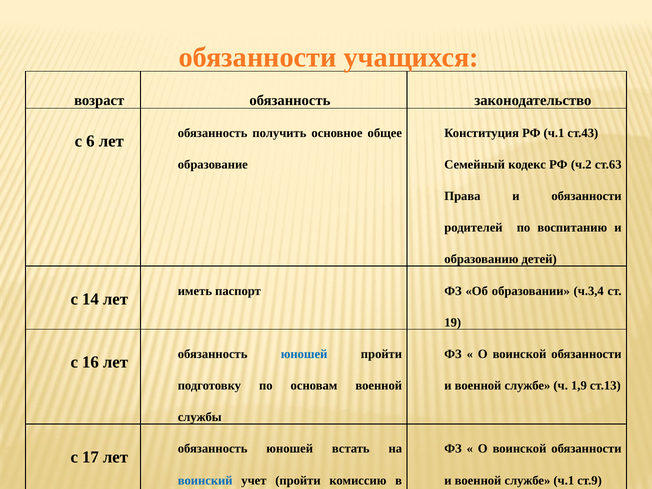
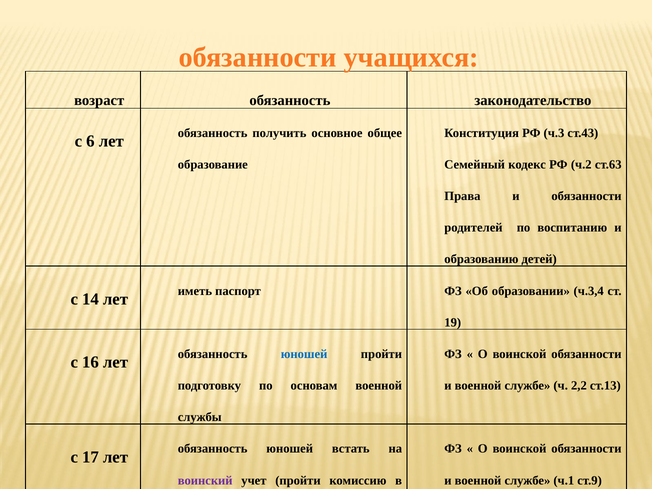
РФ ч.1: ч.1 -> ч.3
1,9: 1,9 -> 2,2
воинский colour: blue -> purple
